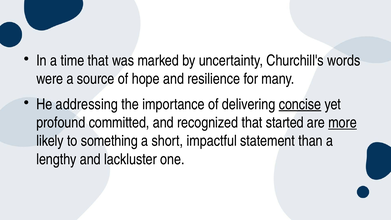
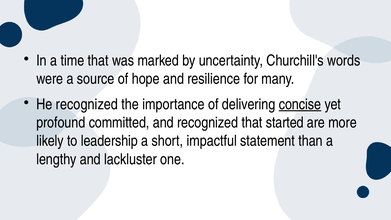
He addressing: addressing -> recognized
more underline: present -> none
something: something -> leadership
